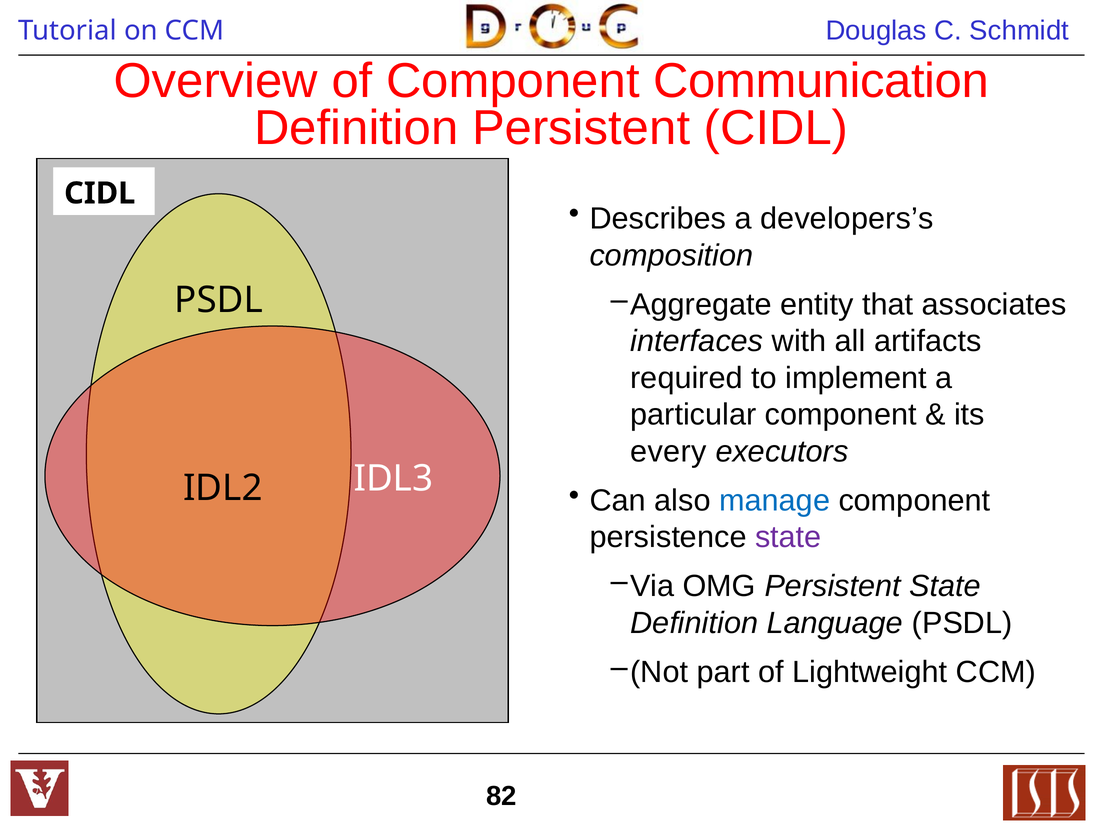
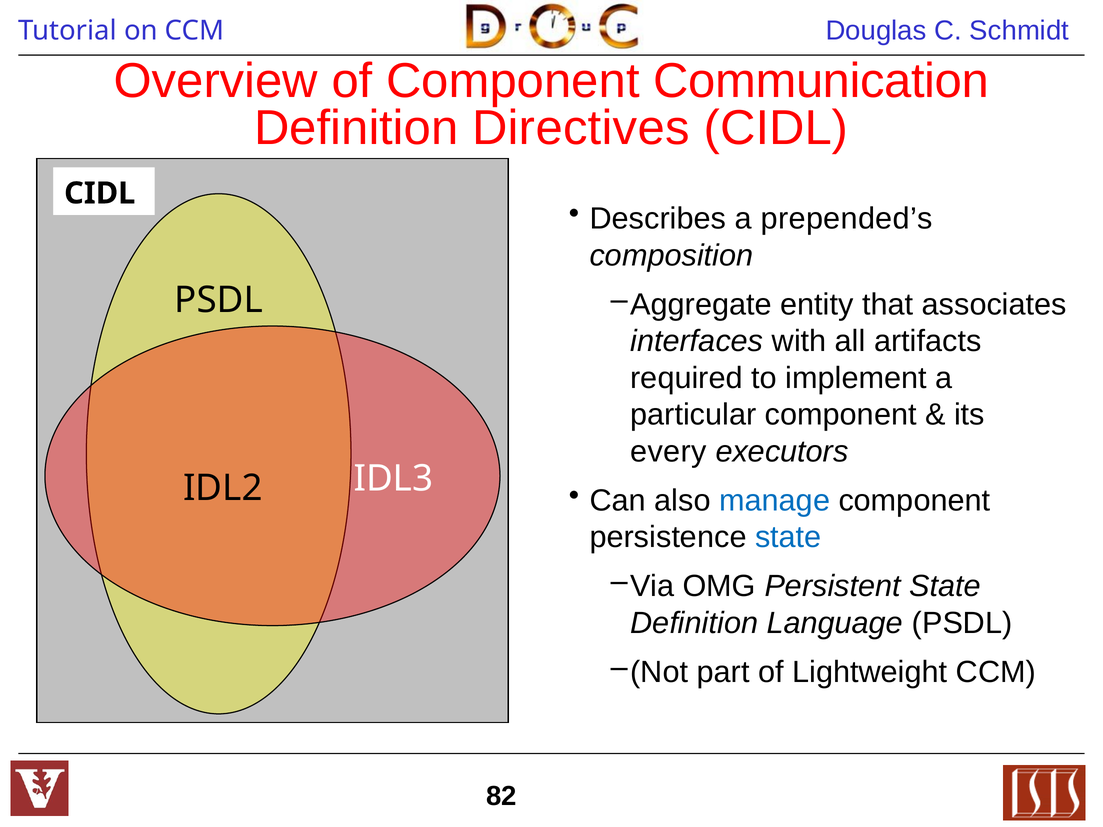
Definition Persistent: Persistent -> Directives
developers’s: developers’s -> prepended’s
state at (788, 537) colour: purple -> blue
